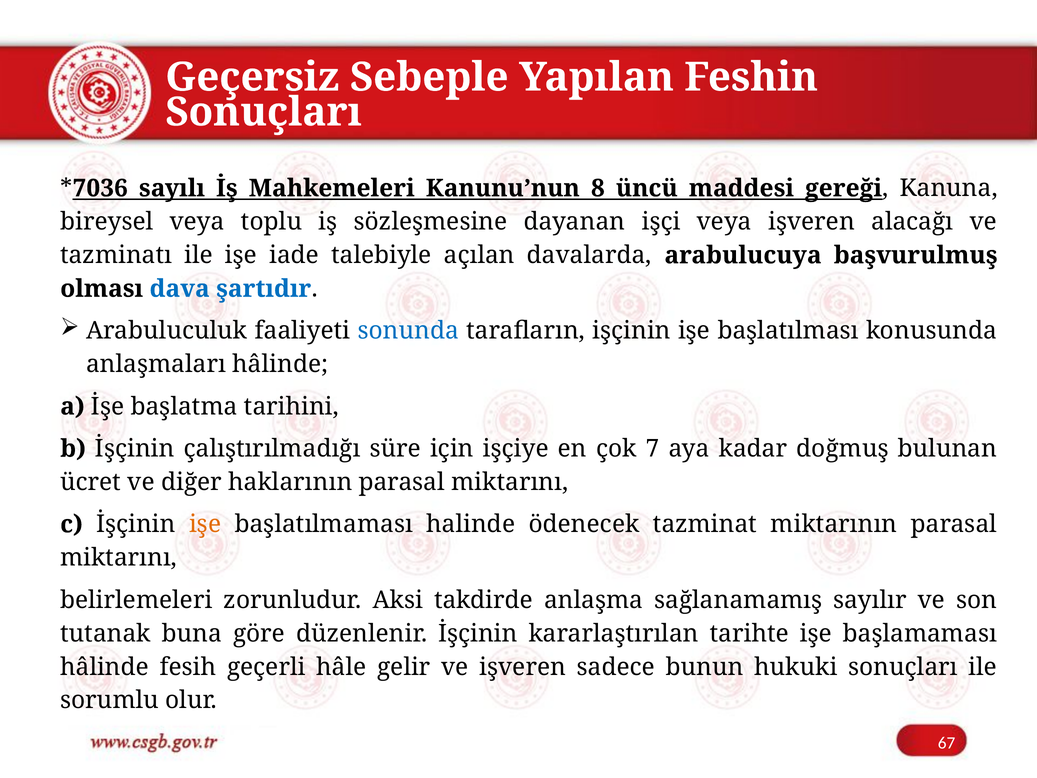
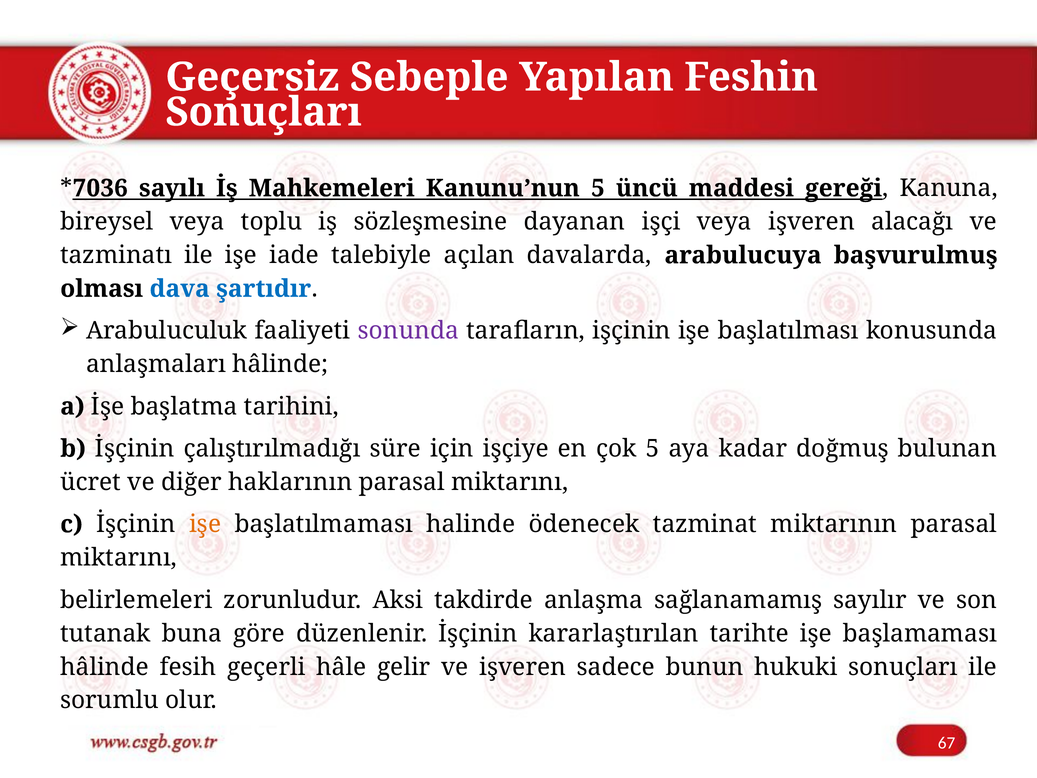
Kanunu’nun 8: 8 -> 5
sonunda colour: blue -> purple
çok 7: 7 -> 5
